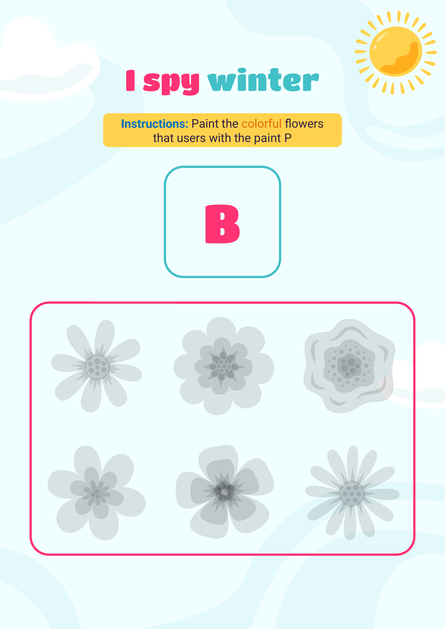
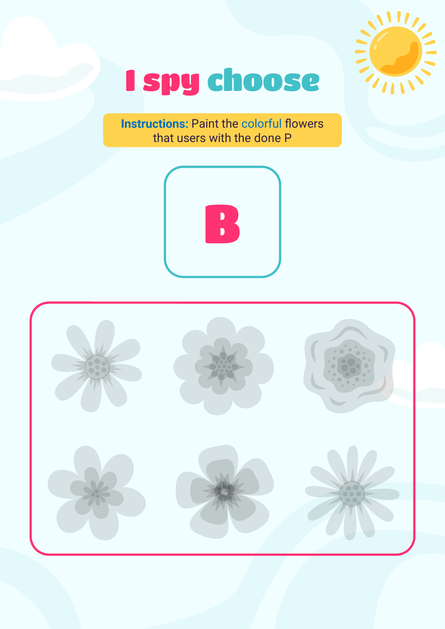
winter: winter -> choose
colorful colour: orange -> blue
the paint: paint -> done
